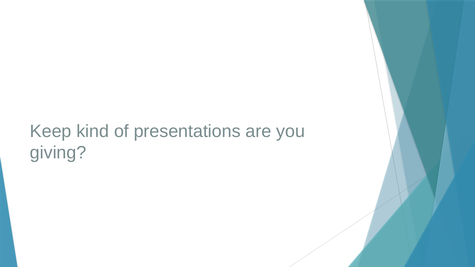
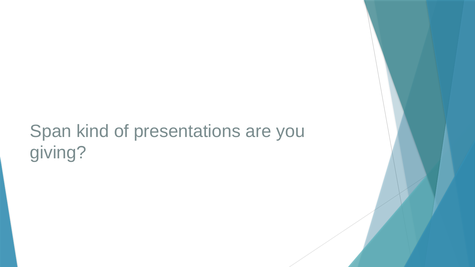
Keep: Keep -> Span
